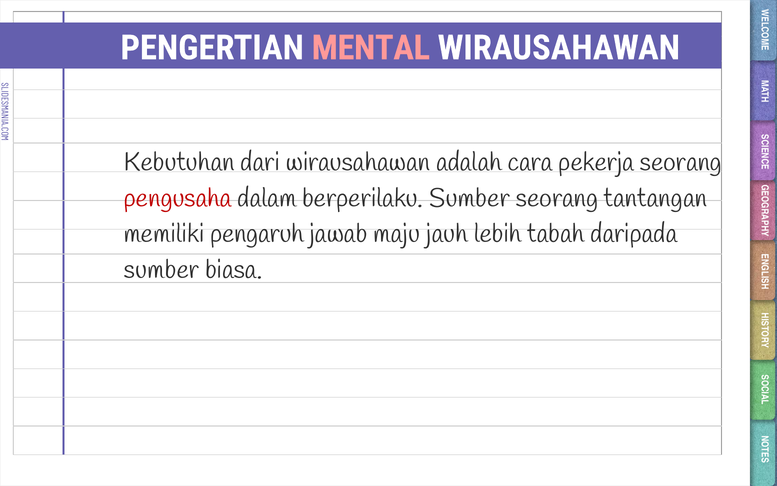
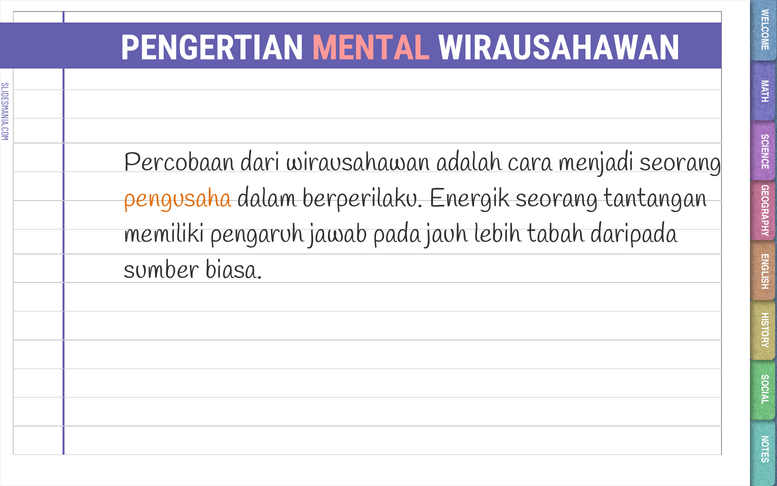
Kebutuhan: Kebutuhan -> Percobaan
pekerja: pekerja -> menjadi
pengusaha colour: red -> orange
berperilaku Sumber: Sumber -> Energik
maju: maju -> pada
